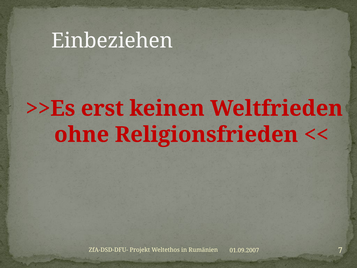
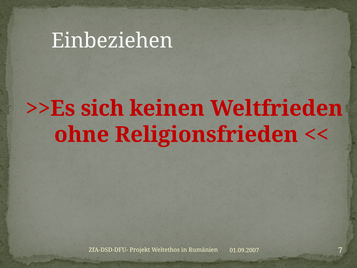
erst: erst -> sich
